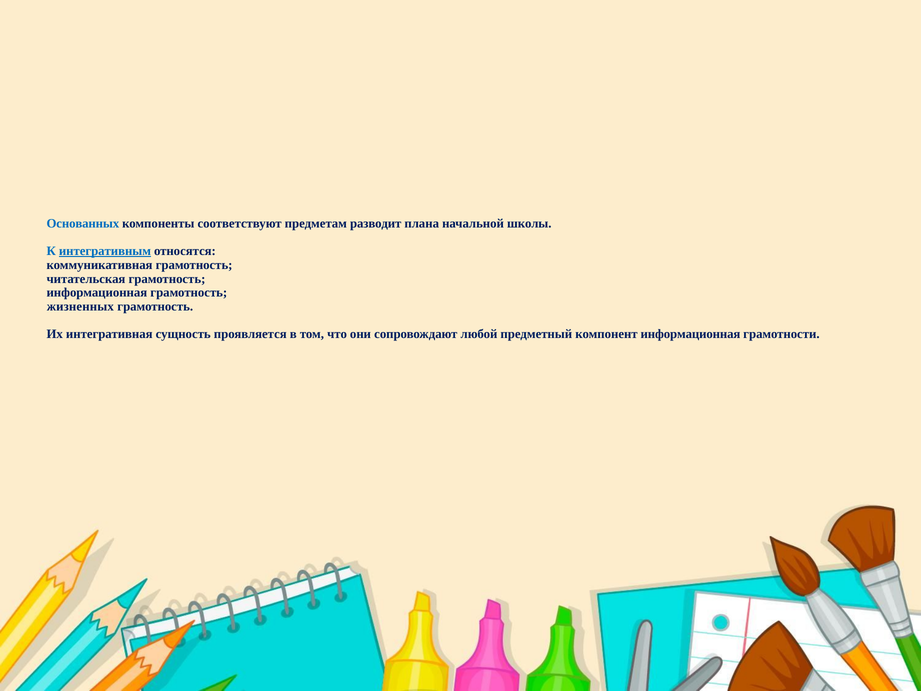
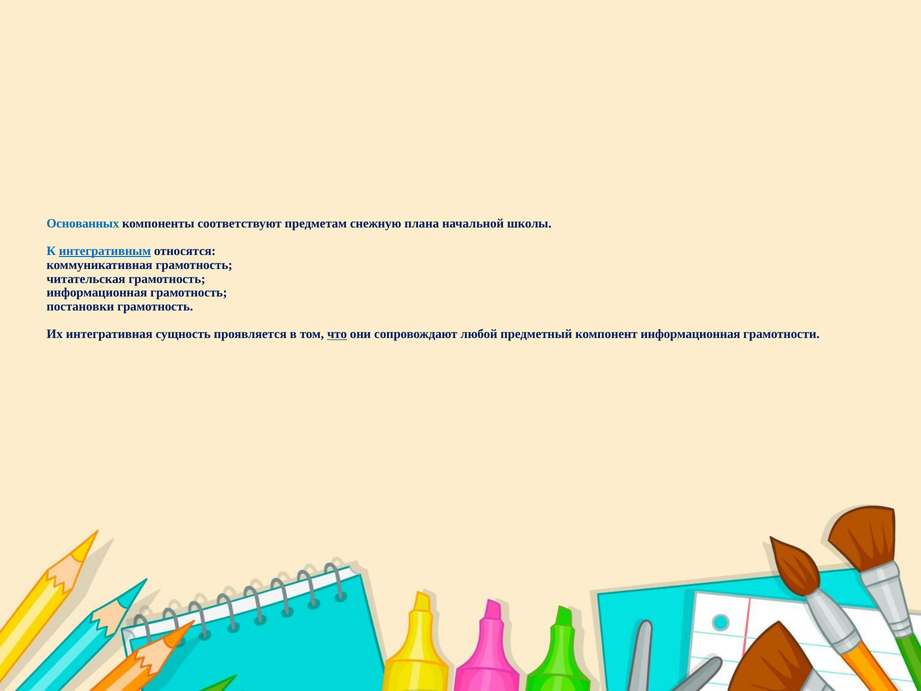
разводит: разводит -> снежную
жизненных: жизненных -> постановки
что underline: none -> present
